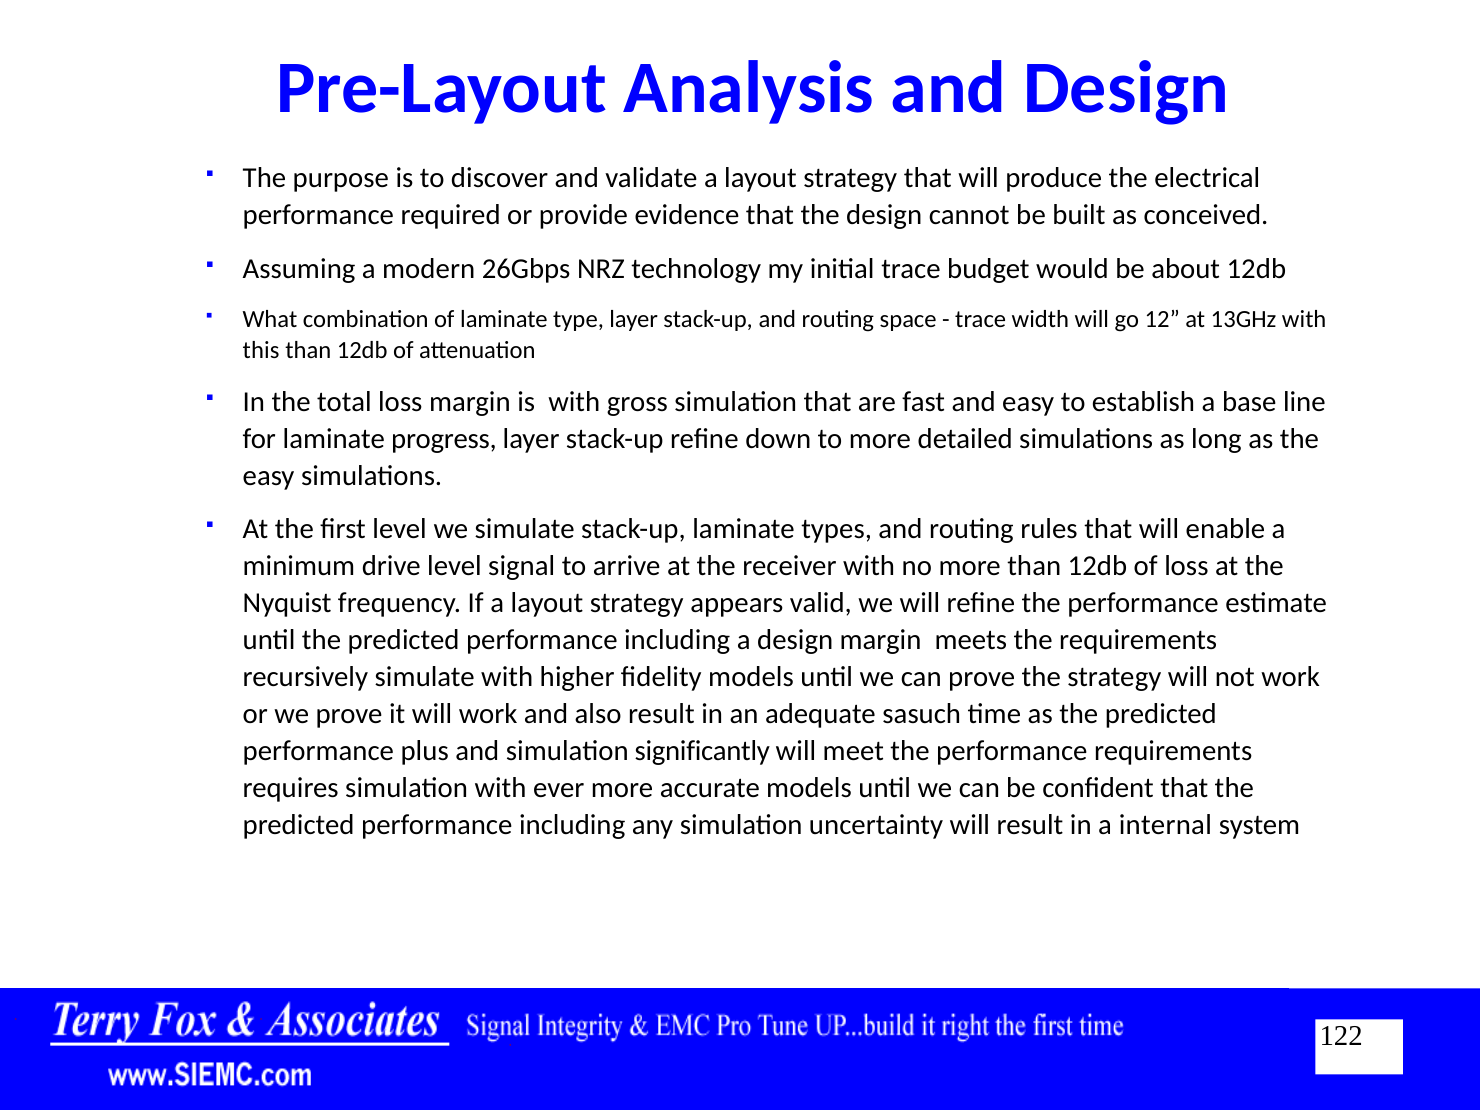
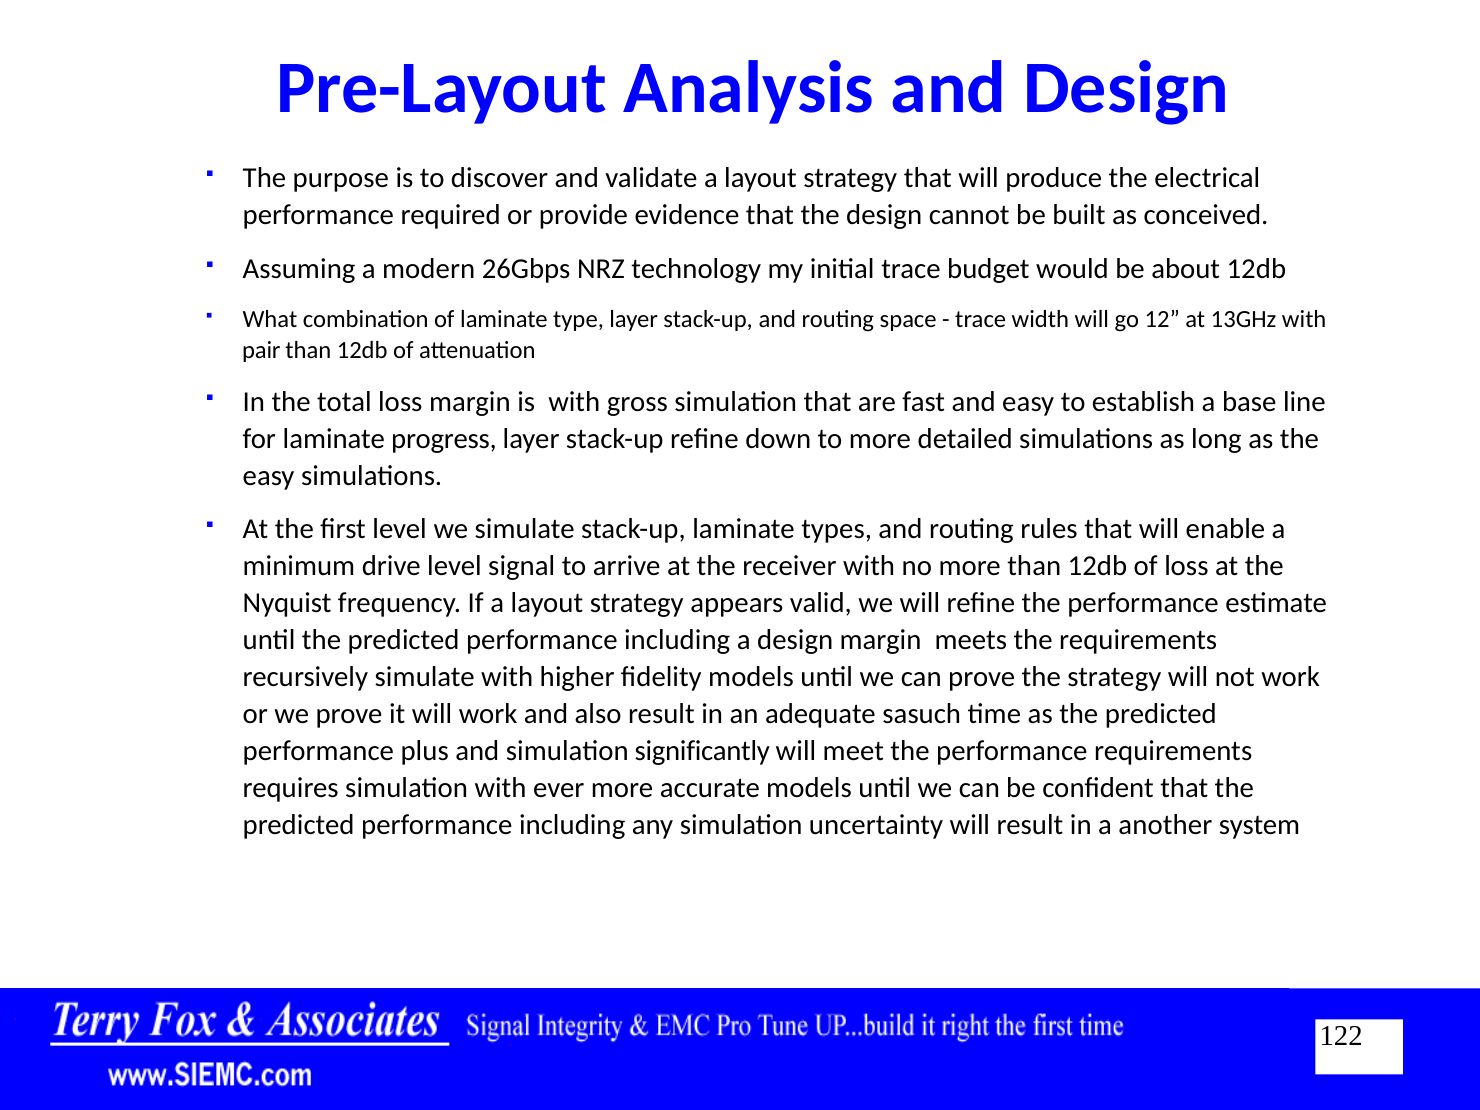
this: this -> pair
internal: internal -> another
